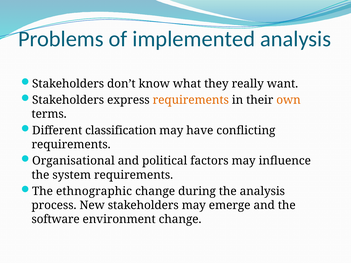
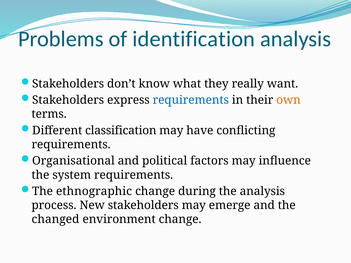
implemented: implemented -> identification
requirements at (191, 100) colour: orange -> blue
software: software -> changed
